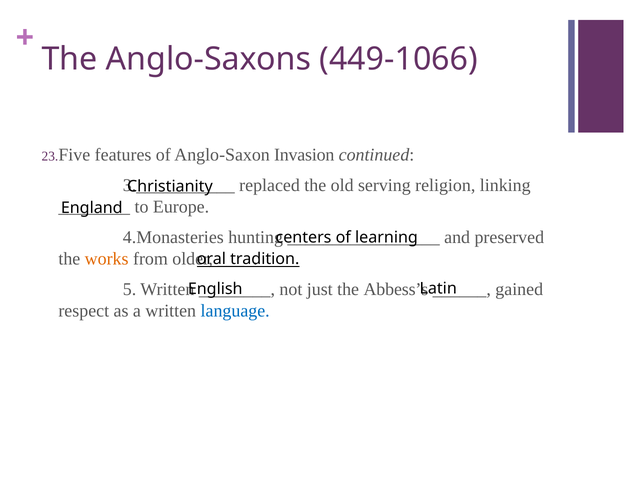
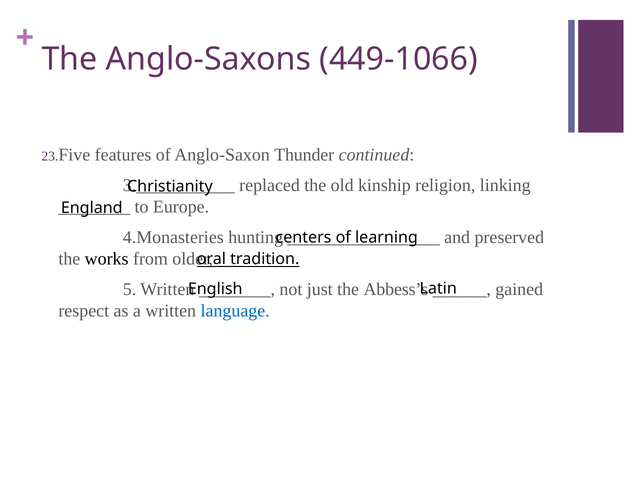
Invasion: Invasion -> Thunder
serving: serving -> kinship
works colour: orange -> black
